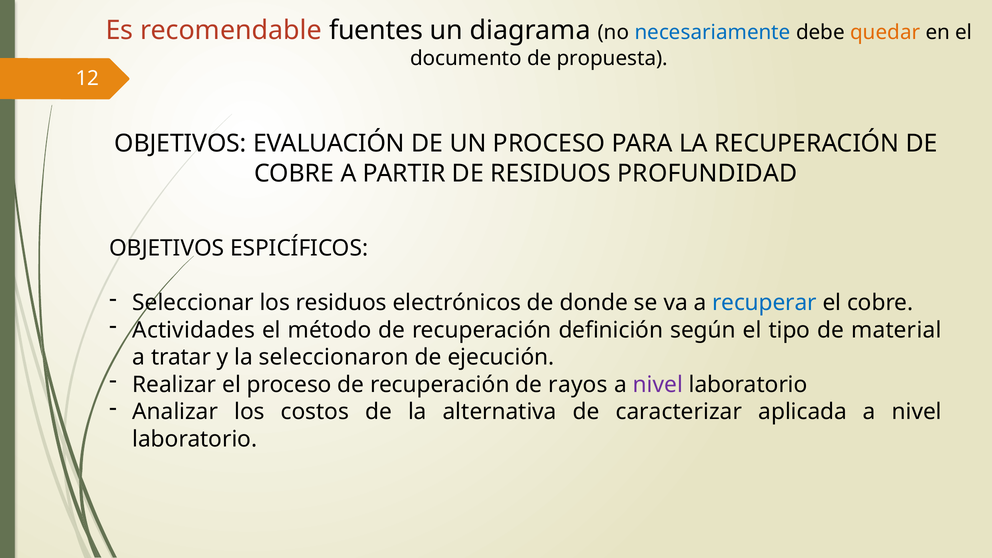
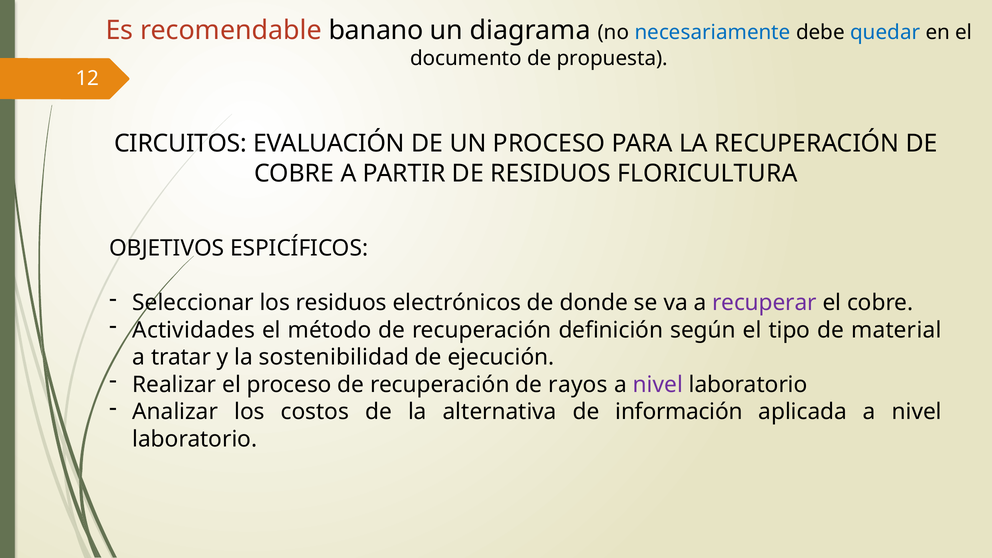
fuentes: fuentes -> banano
quedar colour: orange -> blue
OBJETIVOS at (180, 144): OBJETIVOS -> CIRCUITOS
PROFUNDIDAD: PROFUNDIDAD -> FLORICULTURA
recuperar colour: blue -> purple
seleccionaron: seleccionaron -> sostenibilidad
caracterizar: caracterizar -> información
